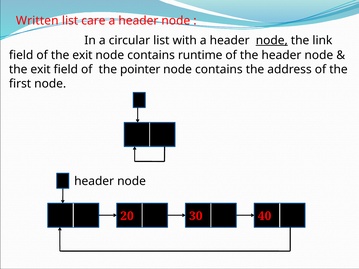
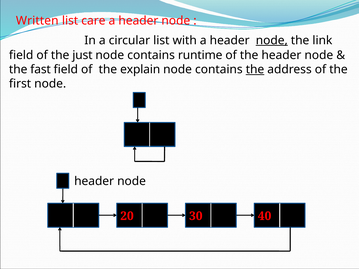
of the exit: exit -> just
exit at (41, 69): exit -> fast
pointer: pointer -> explain
the at (255, 69) underline: none -> present
